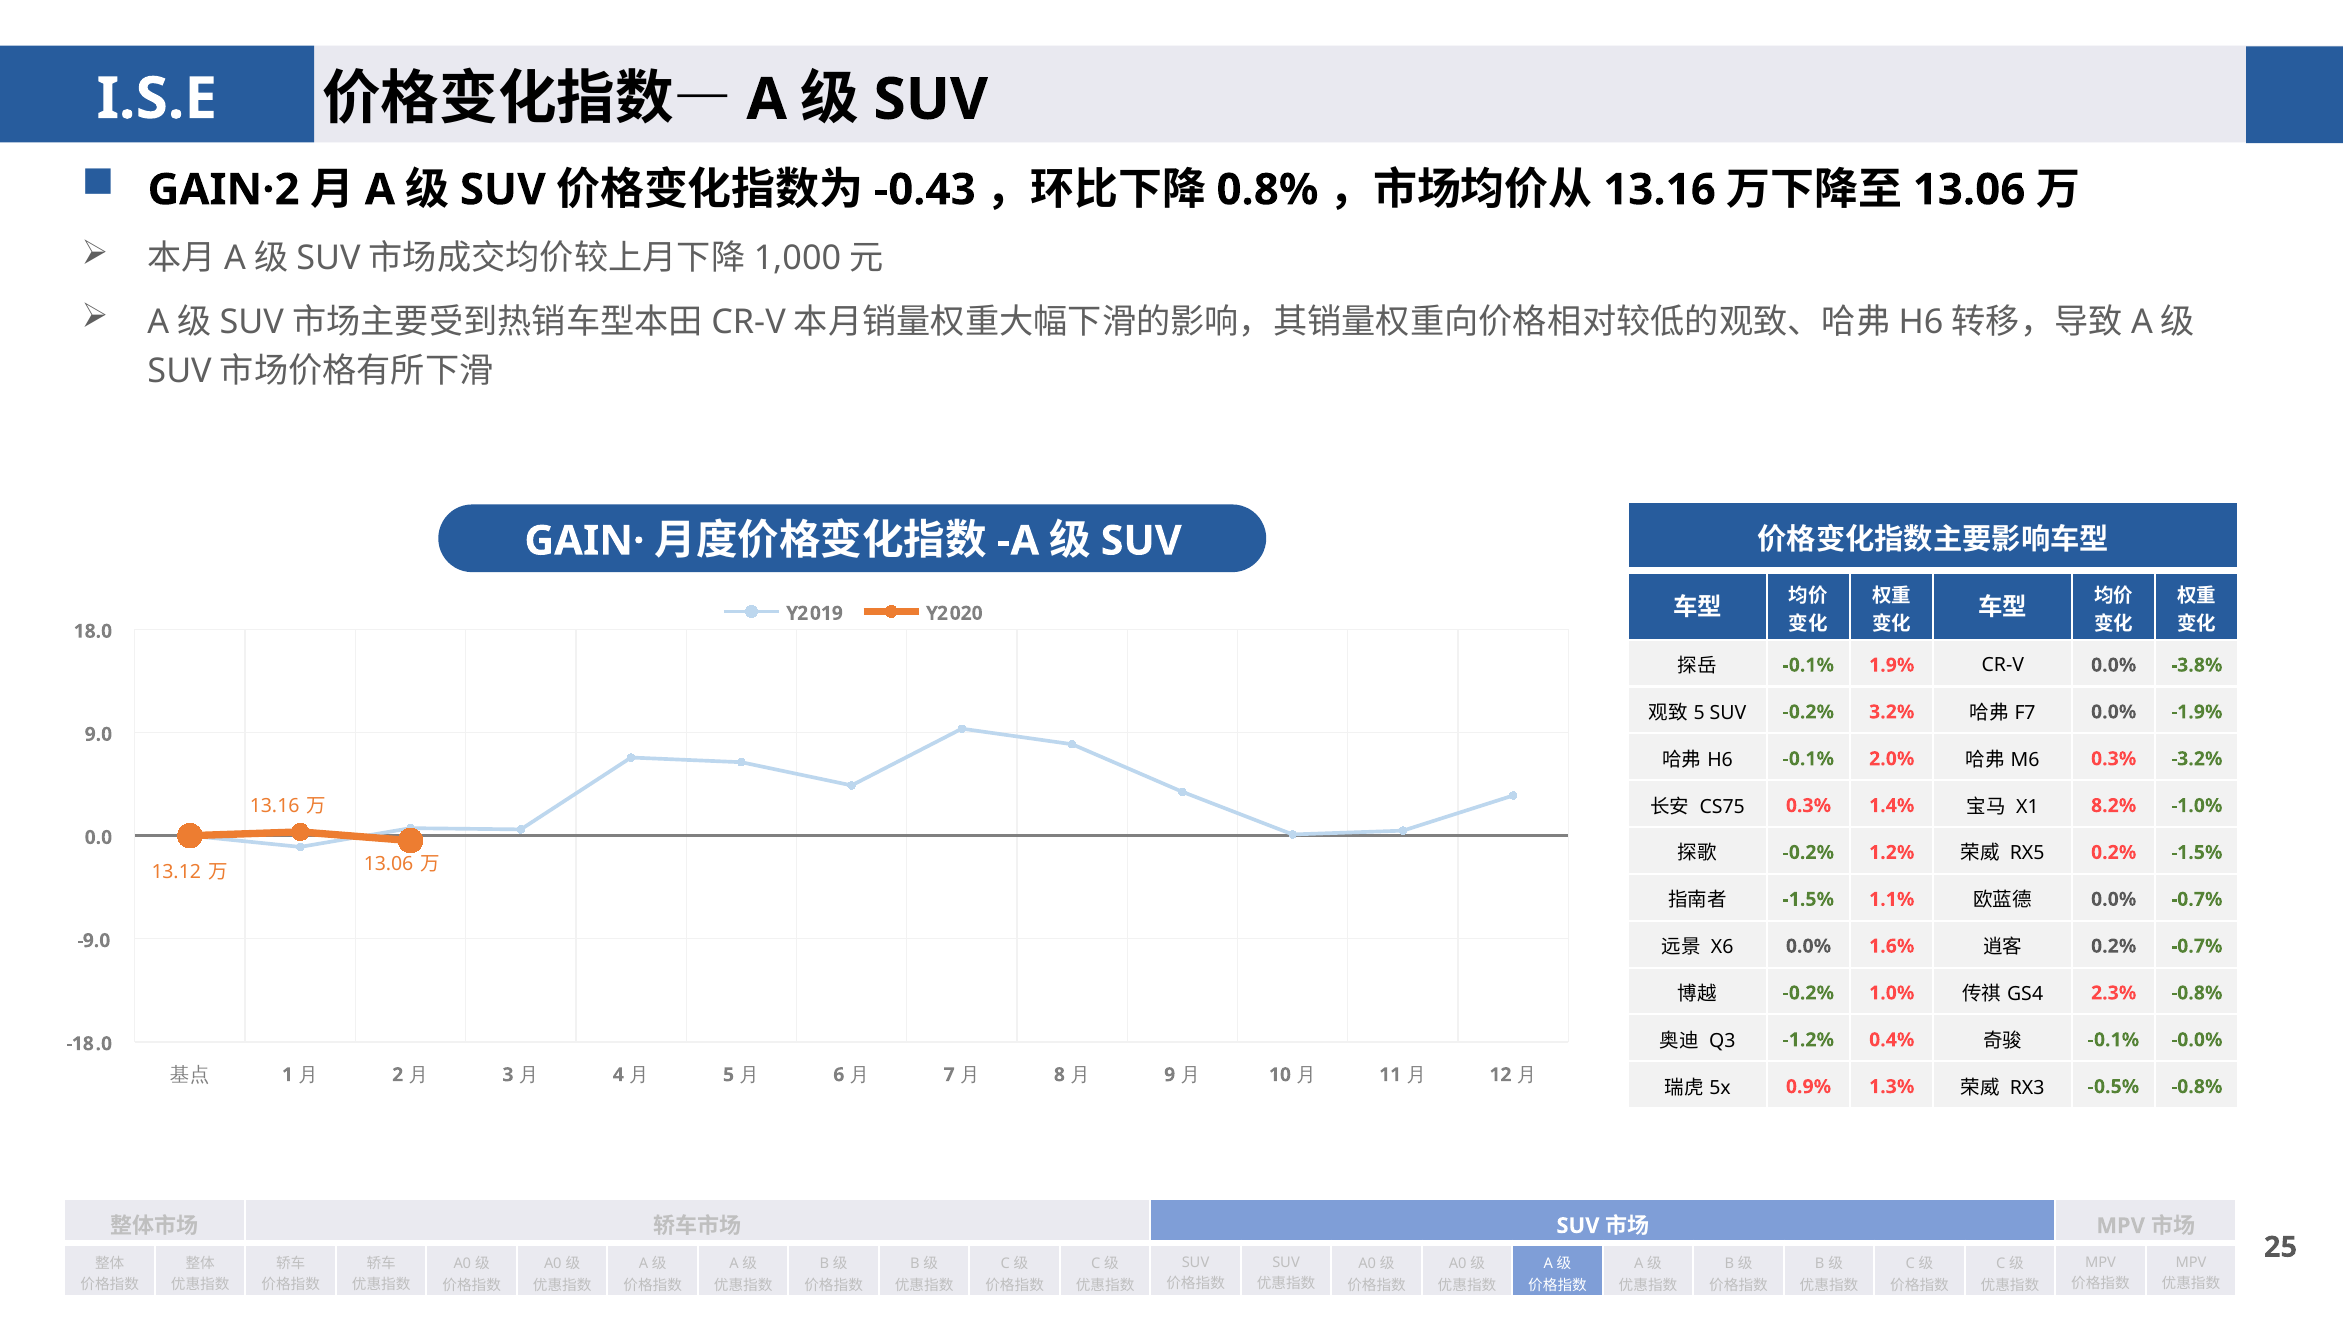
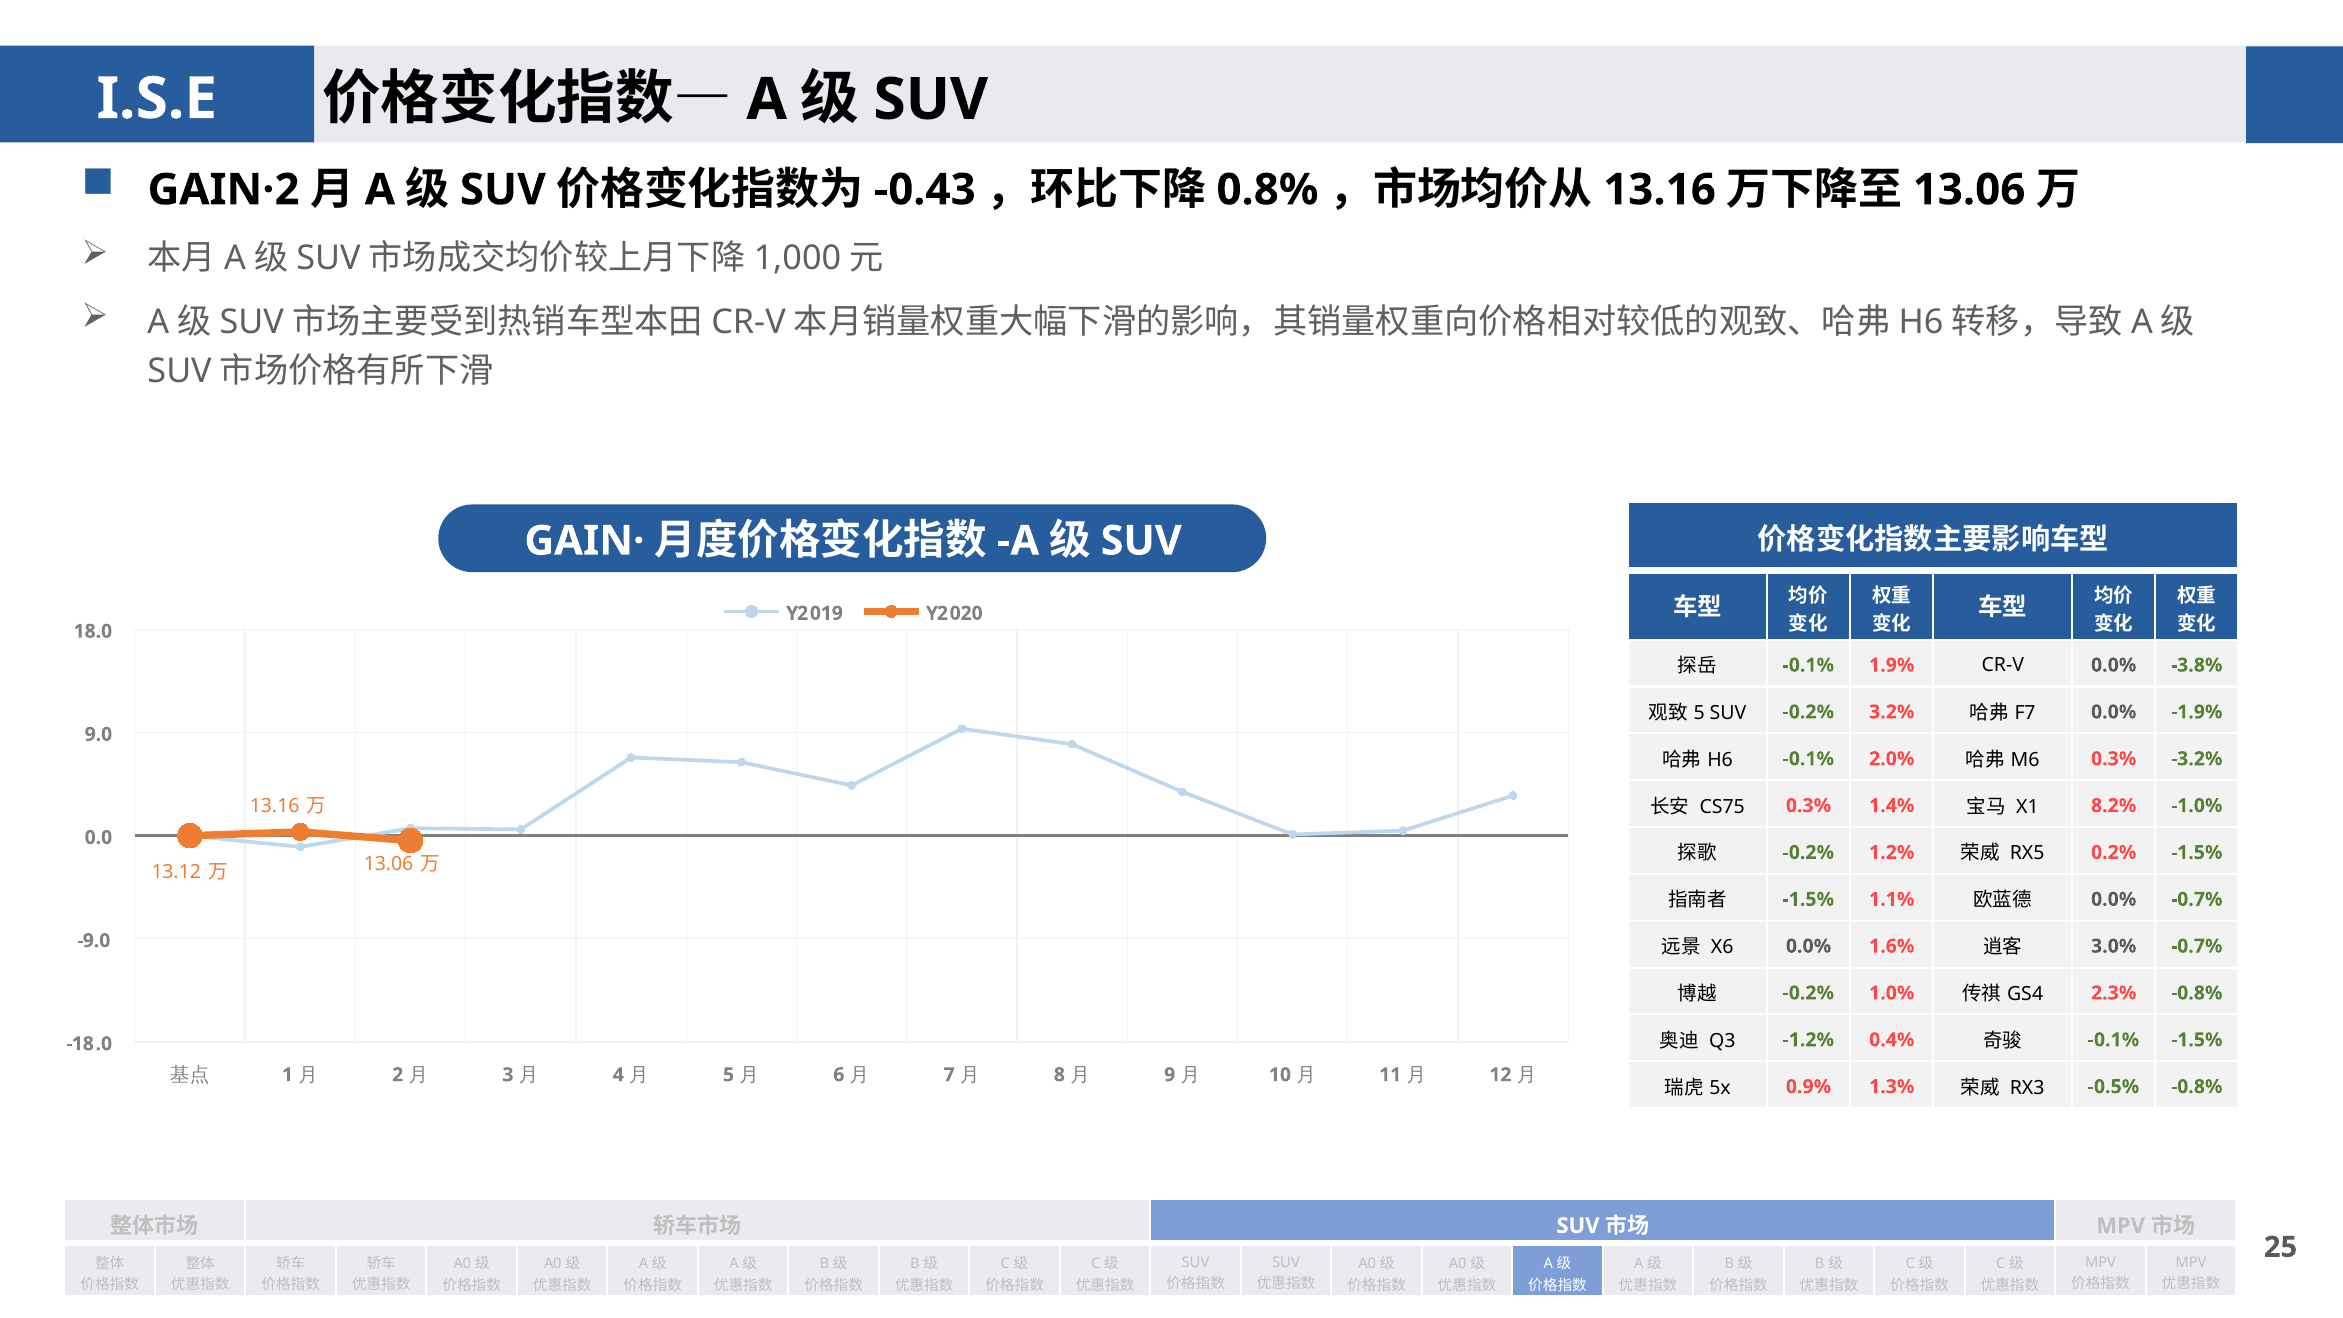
0.2% at (2114, 946): 0.2% -> 3.0%
-0.1% -0.0%: -0.0% -> -1.5%
